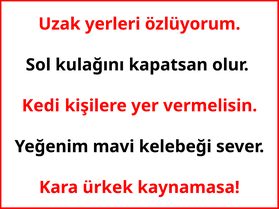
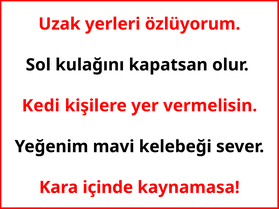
ürkek: ürkek -> içinde
